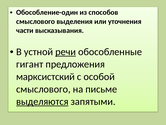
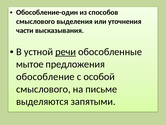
гигант: гигант -> мытое
марксистский: марксистский -> обособление
выделяются underline: present -> none
